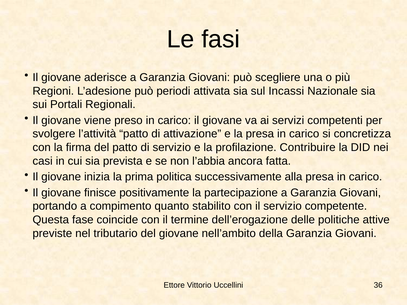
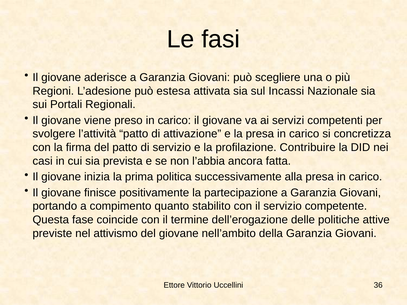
periodi: periodi -> estesa
tributario: tributario -> attivismo
